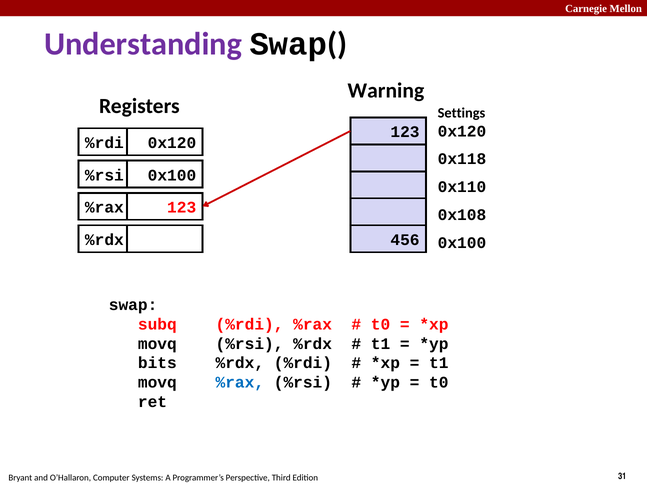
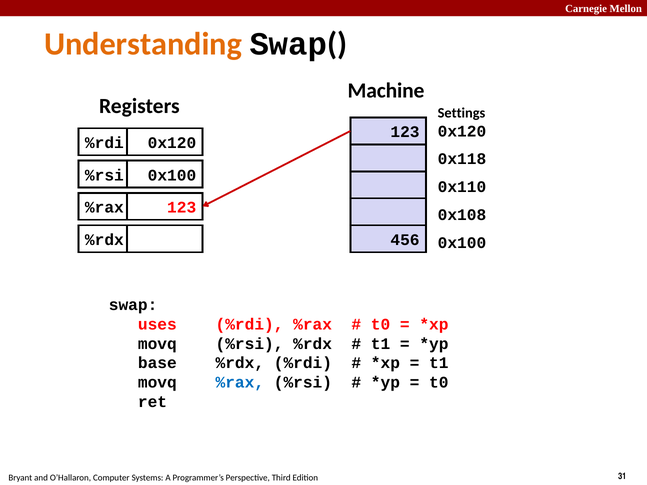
Understanding colour: purple -> orange
Warning: Warning -> Machine
subq: subq -> uses
bits: bits -> base
